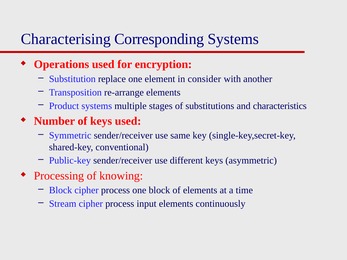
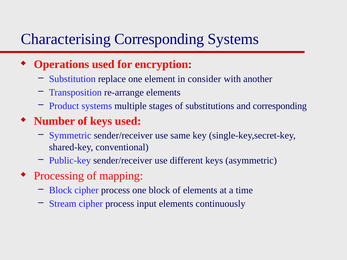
and characteristics: characteristics -> corresponding
knowing: knowing -> mapping
